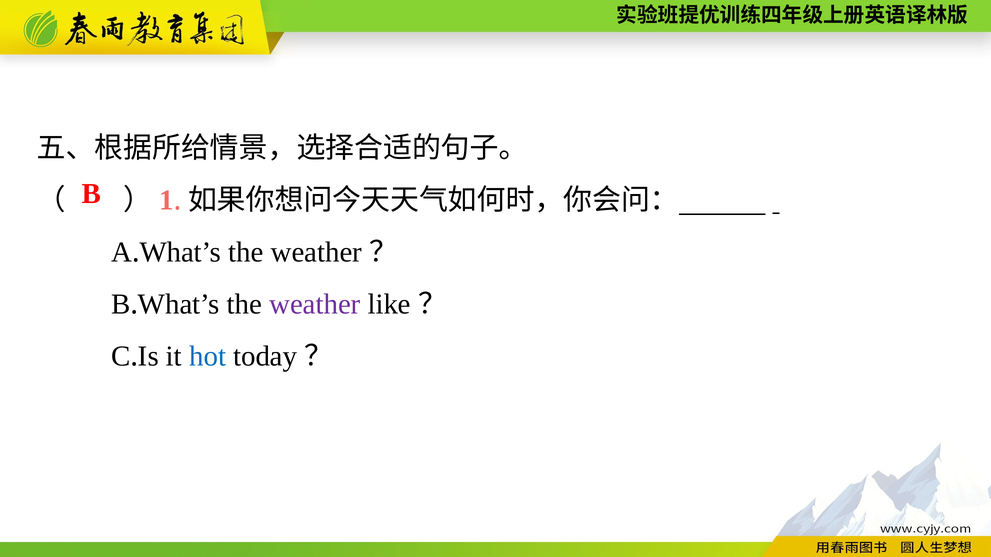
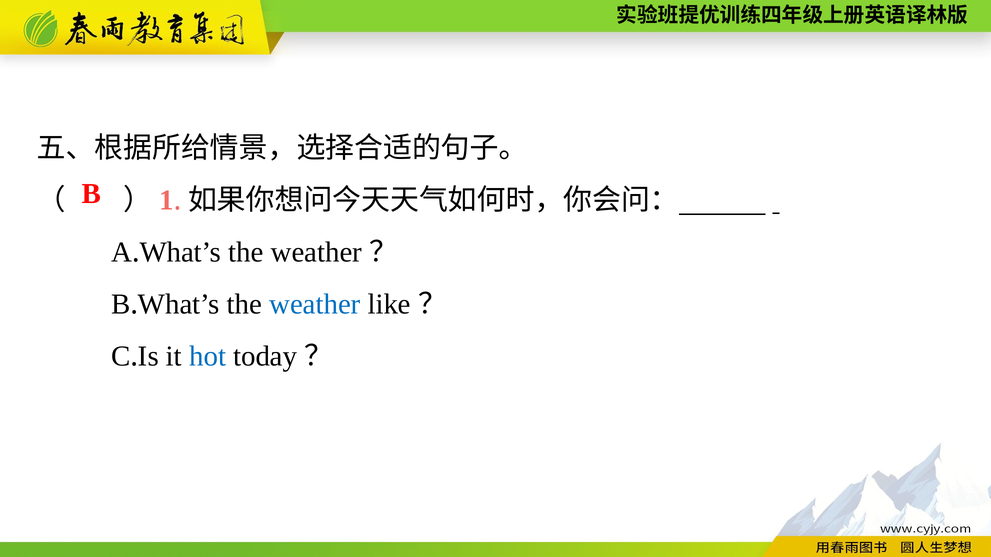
weather at (315, 305) colour: purple -> blue
